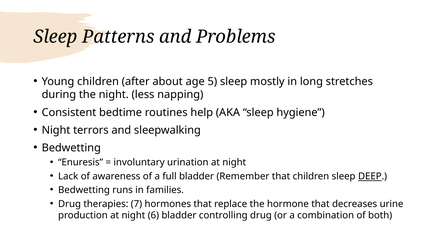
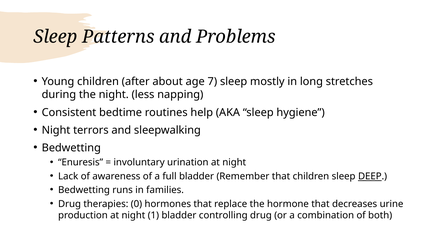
5: 5 -> 7
7: 7 -> 0
6: 6 -> 1
